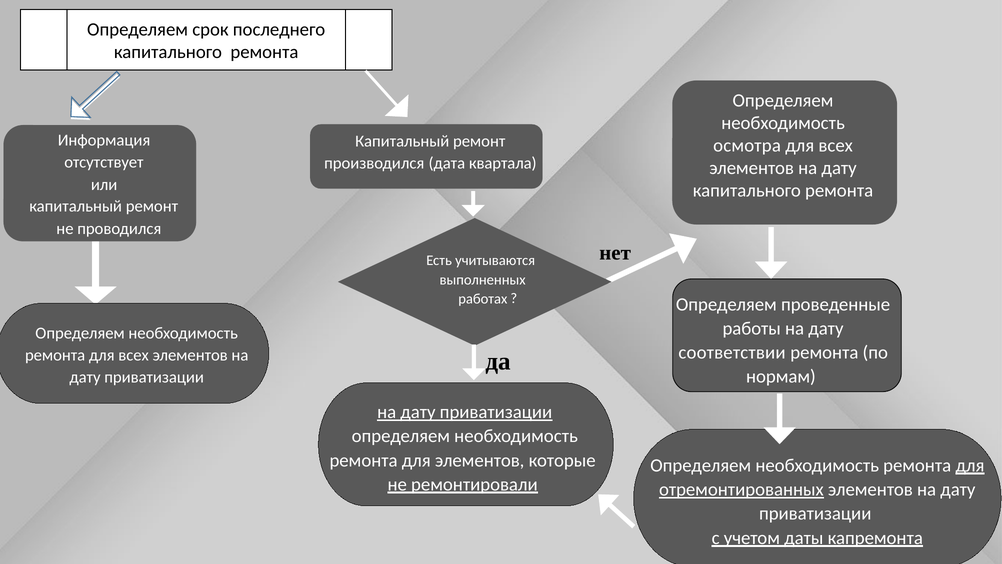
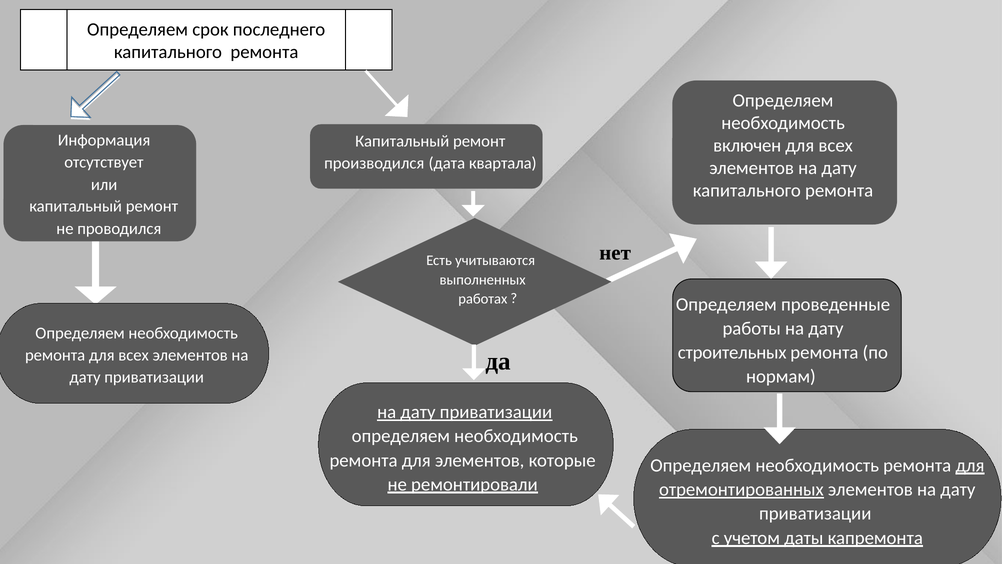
осмотра: осмотра -> включен
соответствии: соответствии -> строительных
